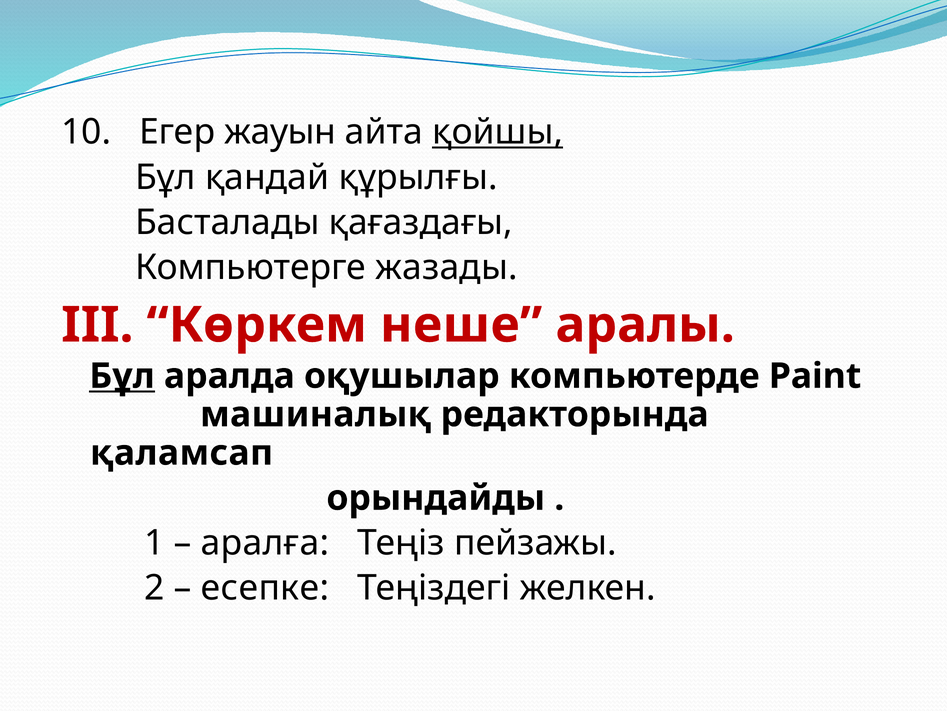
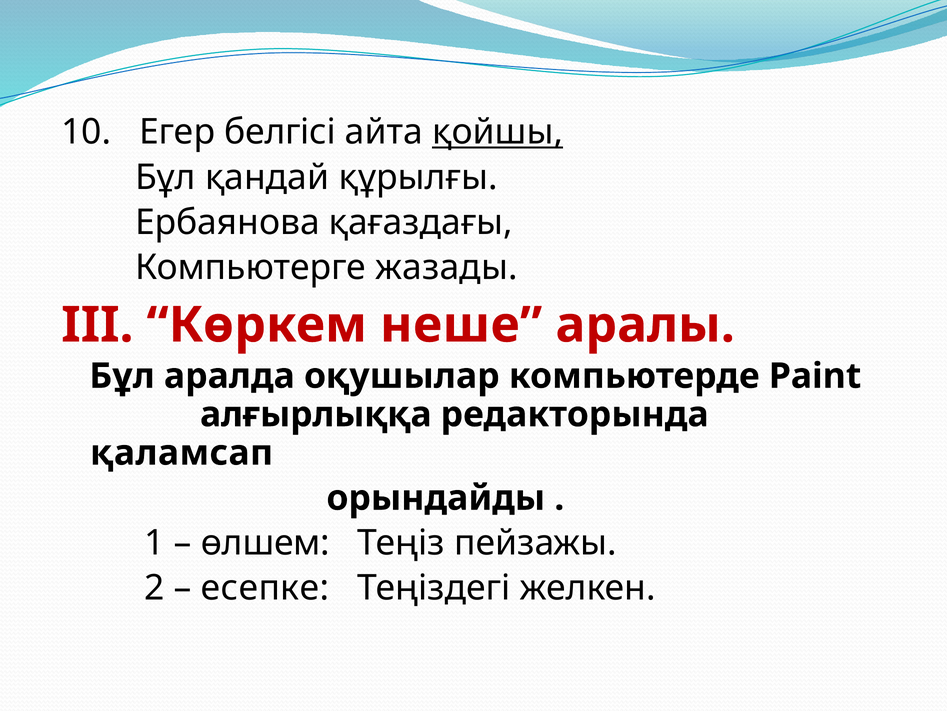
жауын: жауын -> белгісі
Басталады: Басталады -> Ербаянова
Бұл at (122, 376) underline: present -> none
машиналық: машиналық -> алғырлыққа
аралға: аралға -> өлшем
